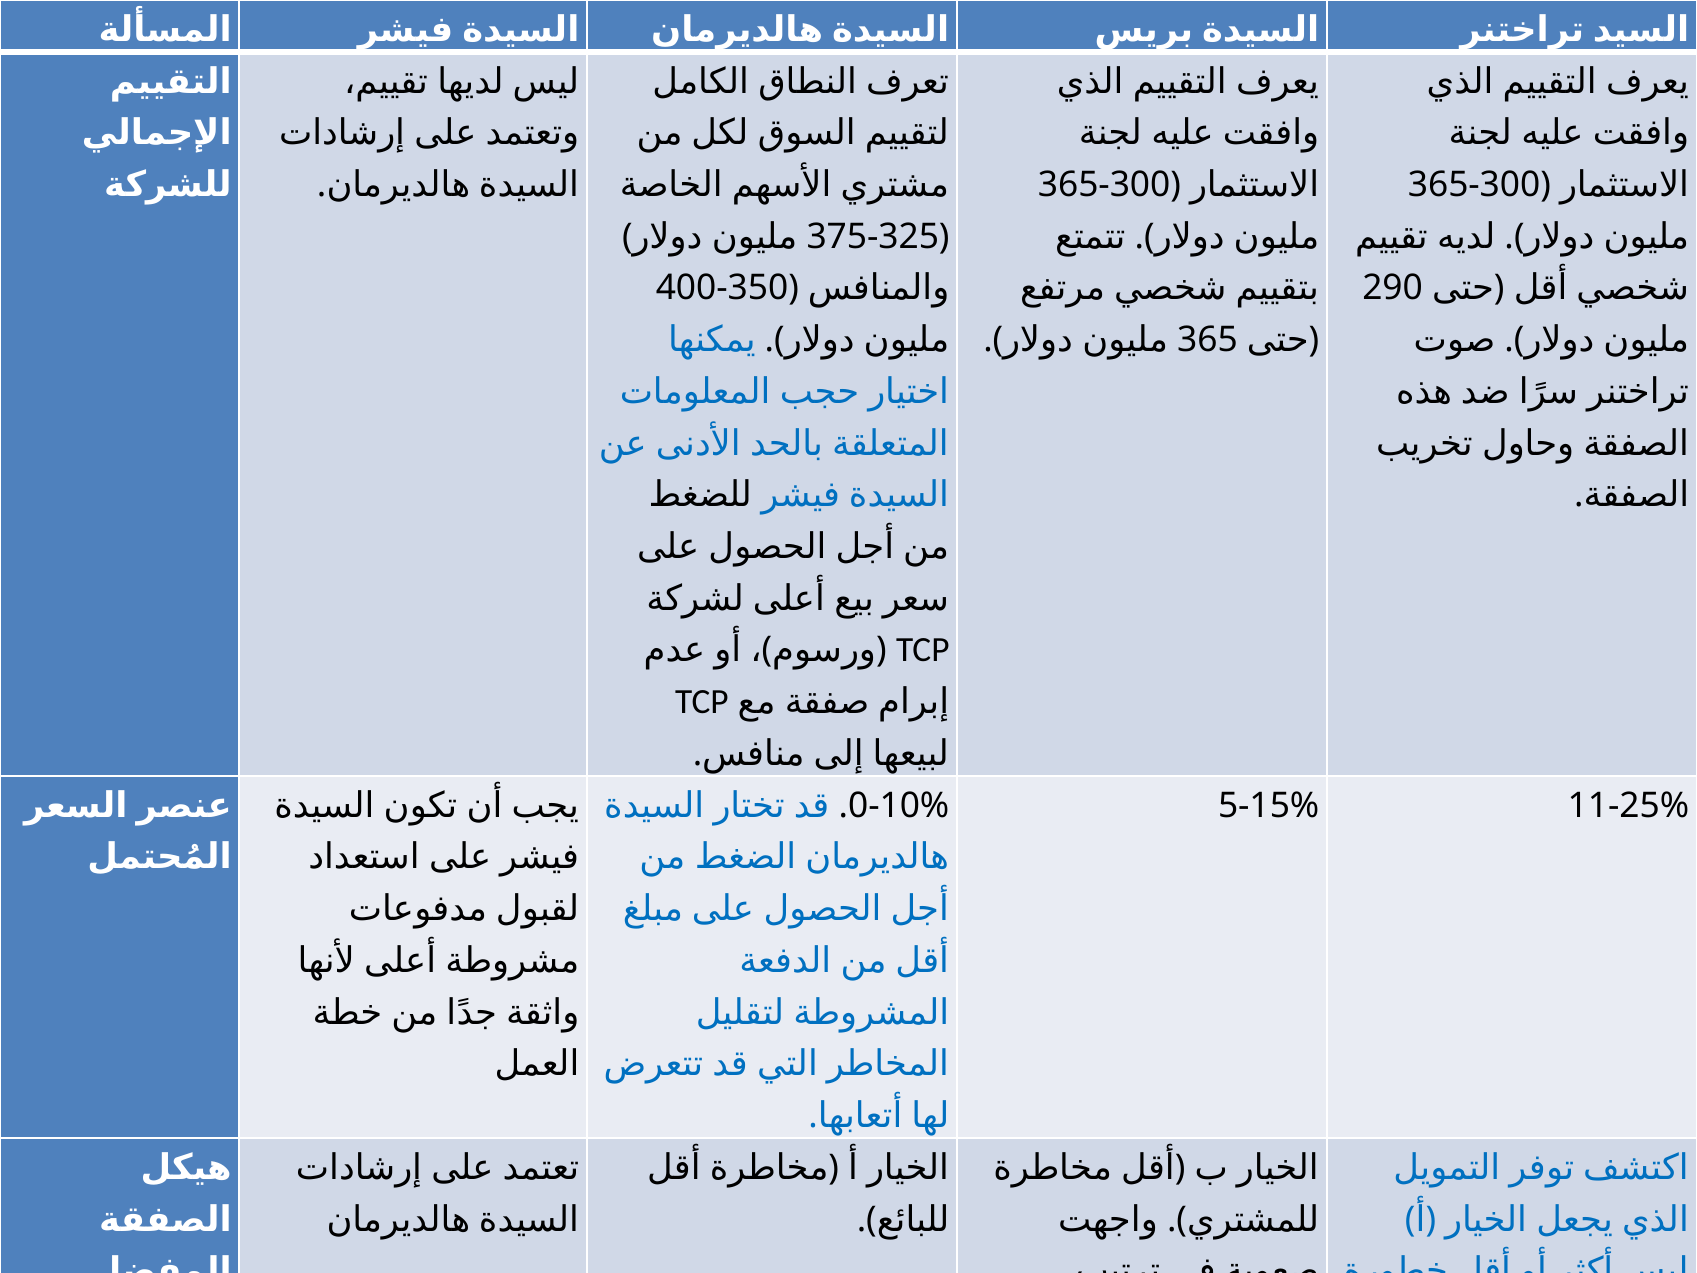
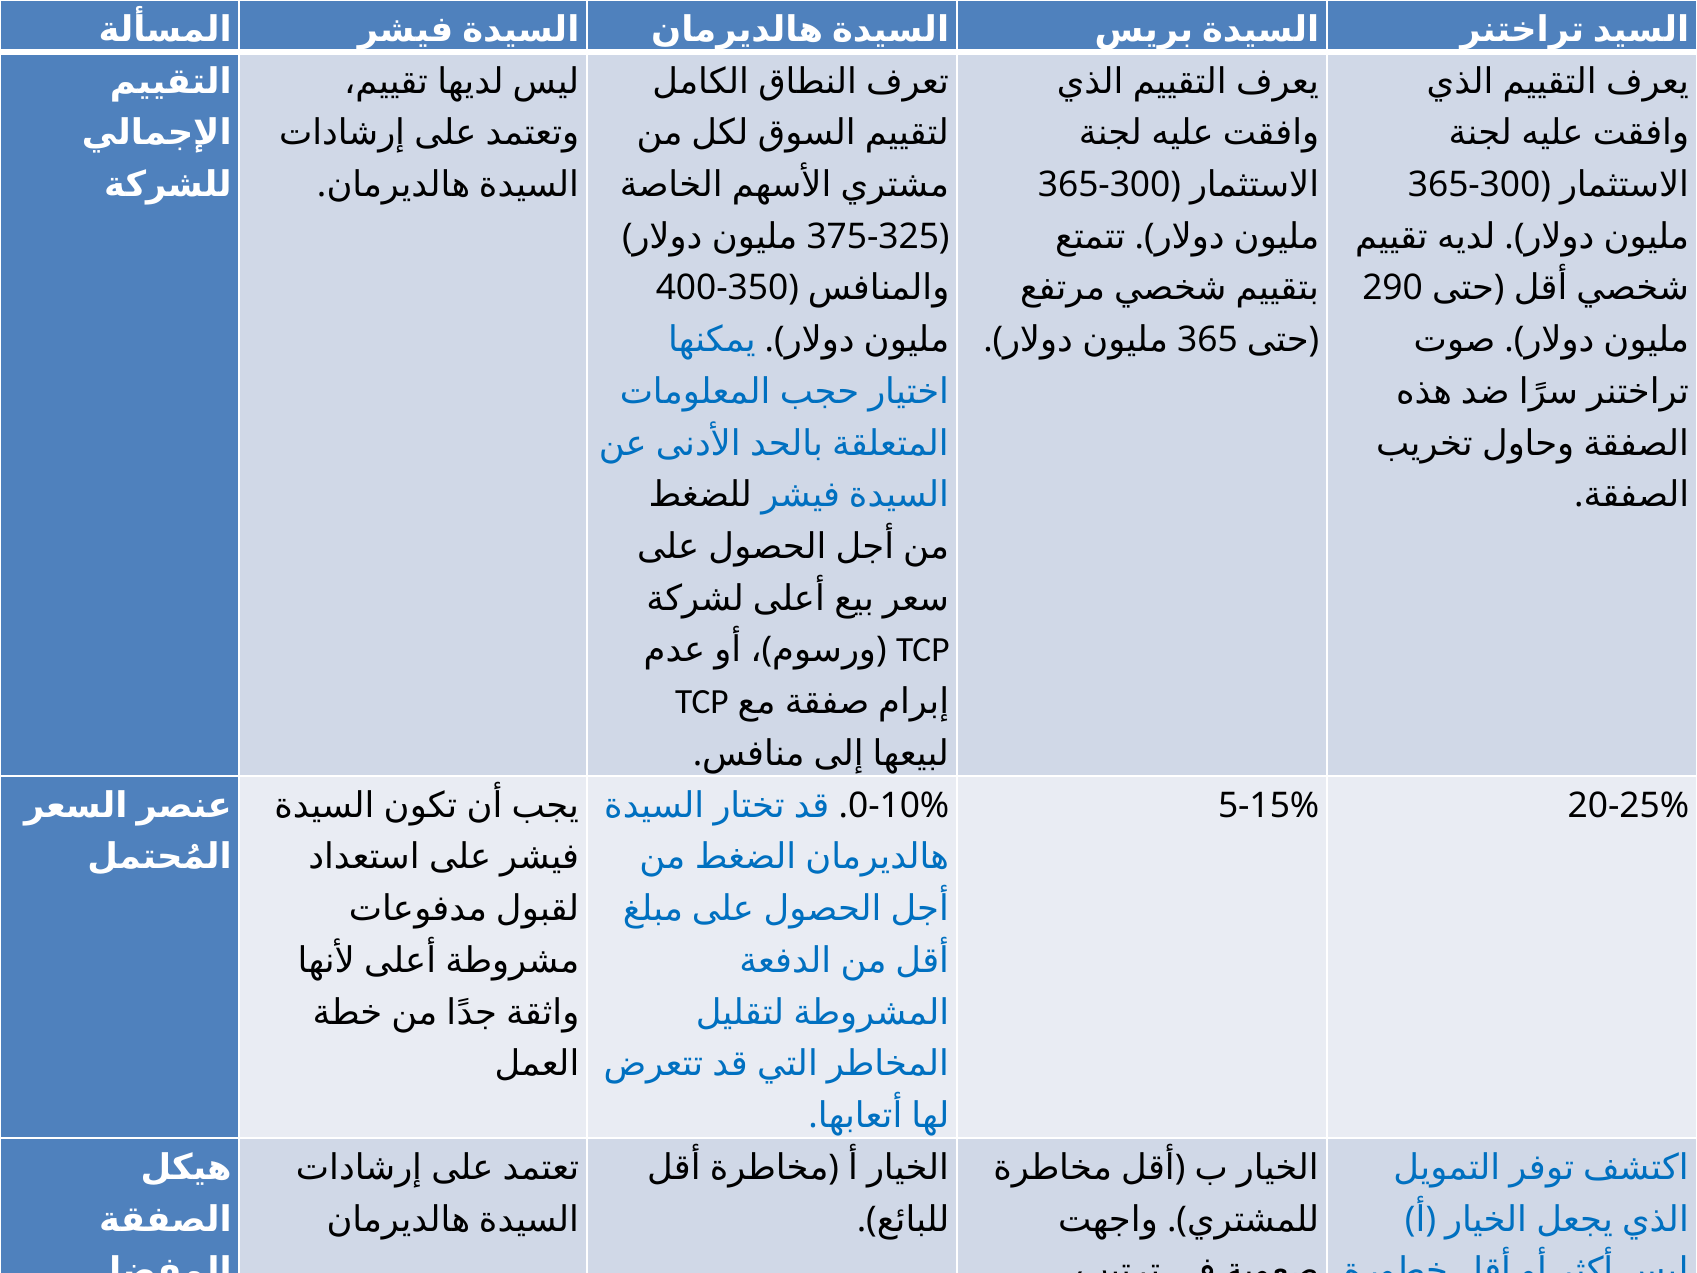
11-25%: 11-25% -> 20-25%
